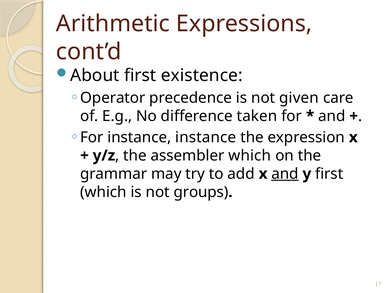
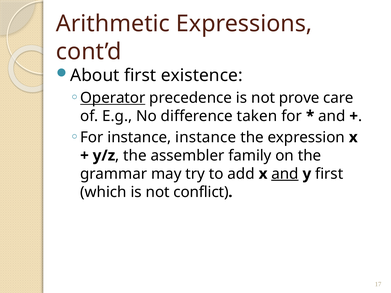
Operator underline: none -> present
given: given -> prove
assembler which: which -> family
groups: groups -> conflict
